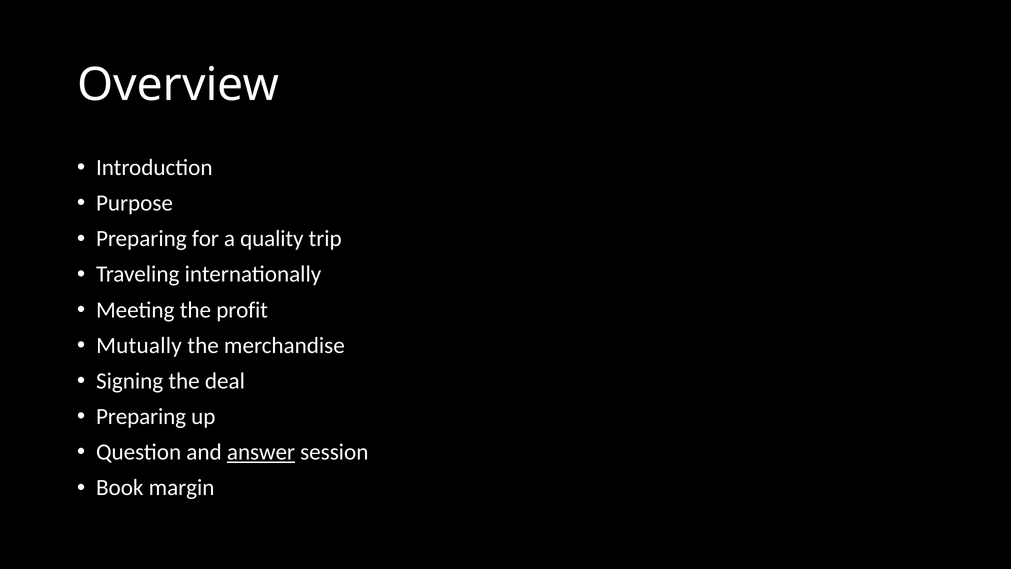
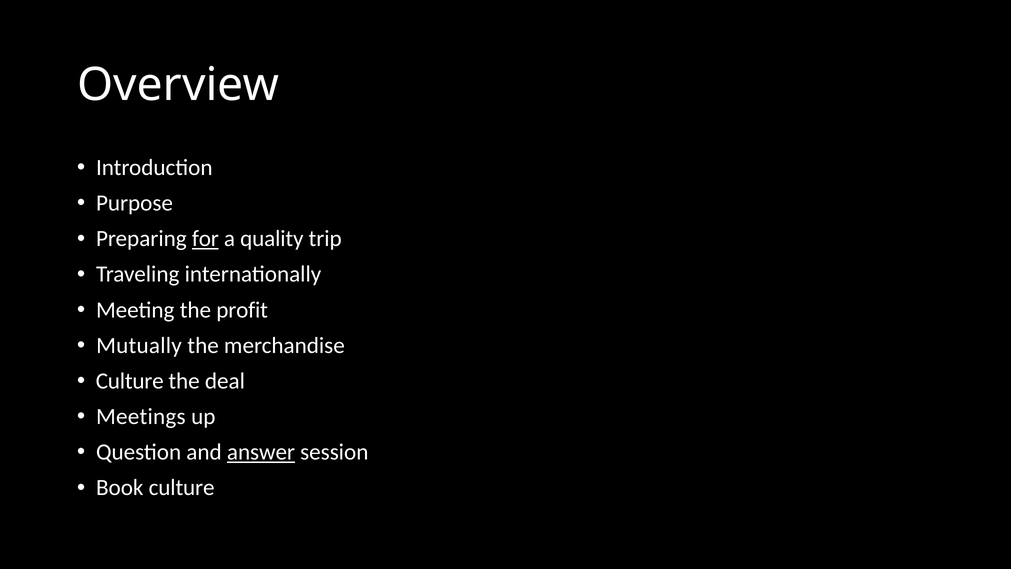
for underline: none -> present
Signing at (130, 381): Signing -> Culture
Preparing at (141, 416): Preparing -> Meetings
Book margin: margin -> culture
